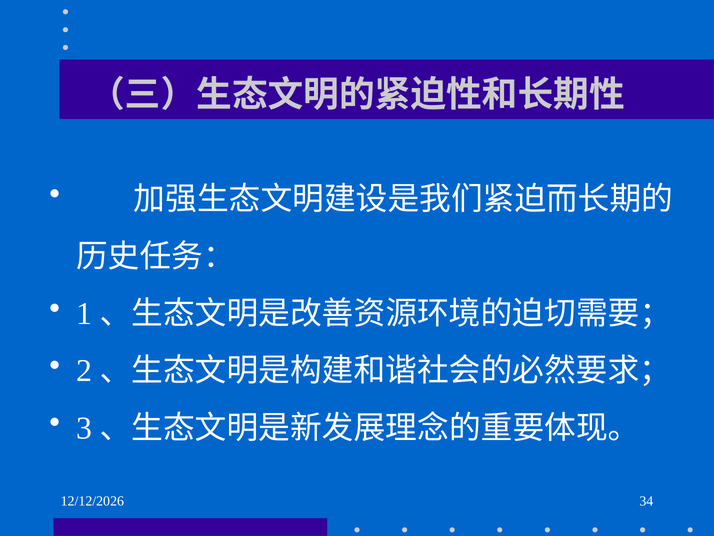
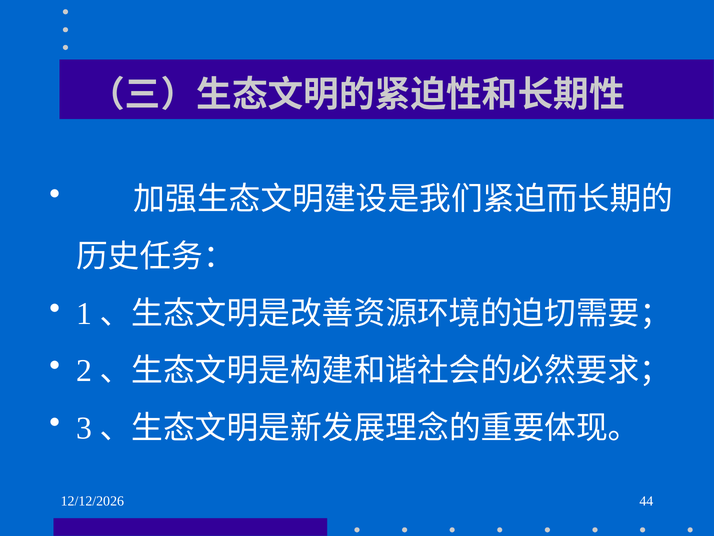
34: 34 -> 44
